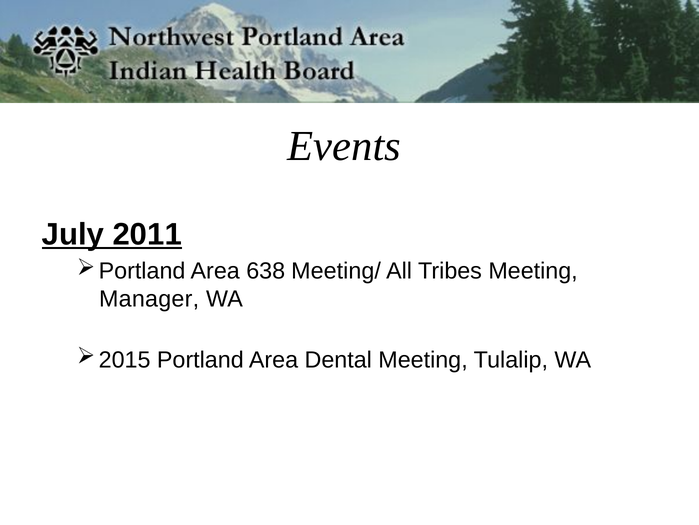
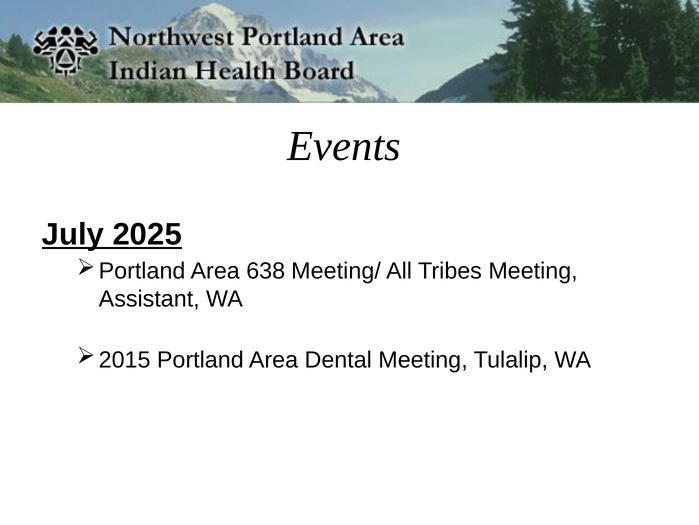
2011: 2011 -> 2025
Manager: Manager -> Assistant
